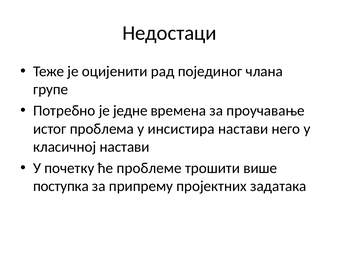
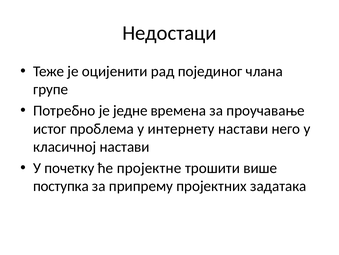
инсистира: инсистира -> интернету
проблеме: проблеме -> пројектне
